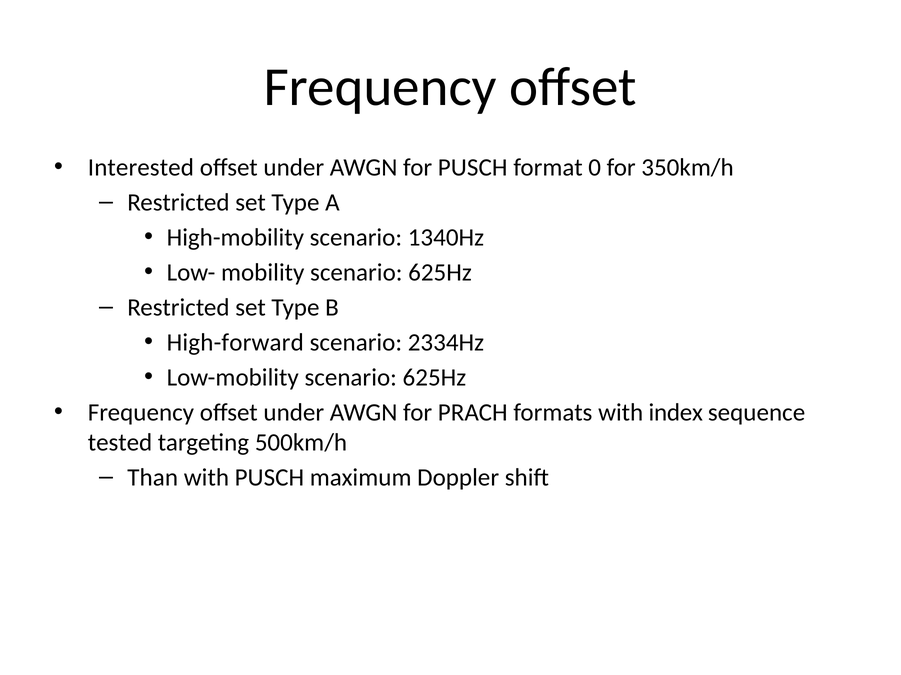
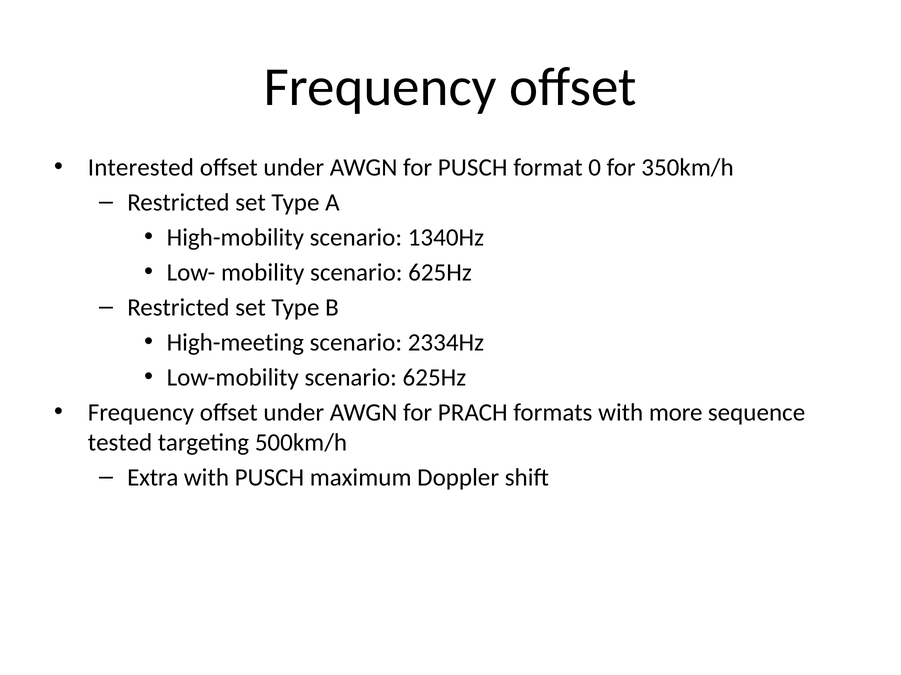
High-forward: High-forward -> High-meeting
index: index -> more
Than: Than -> Extra
